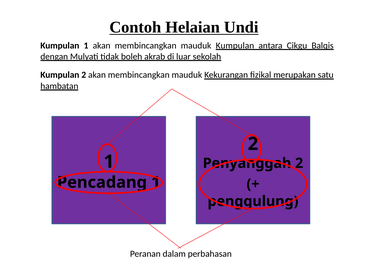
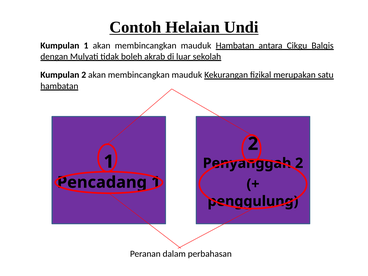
mauduk Kumpulan: Kumpulan -> Hambatan
